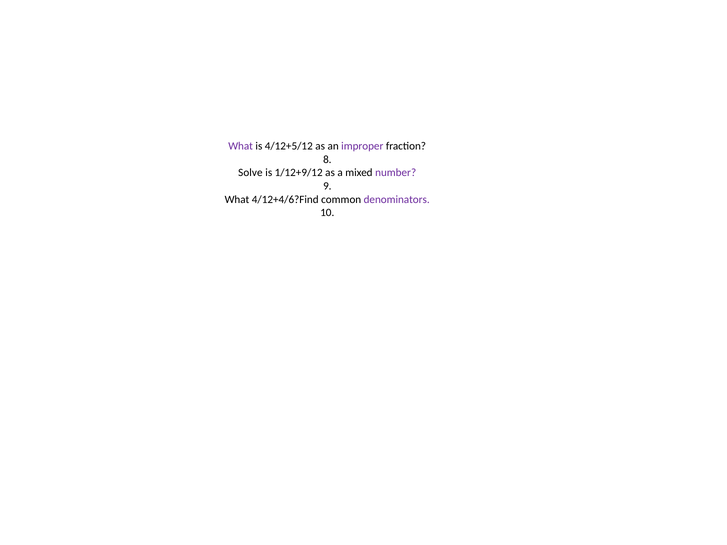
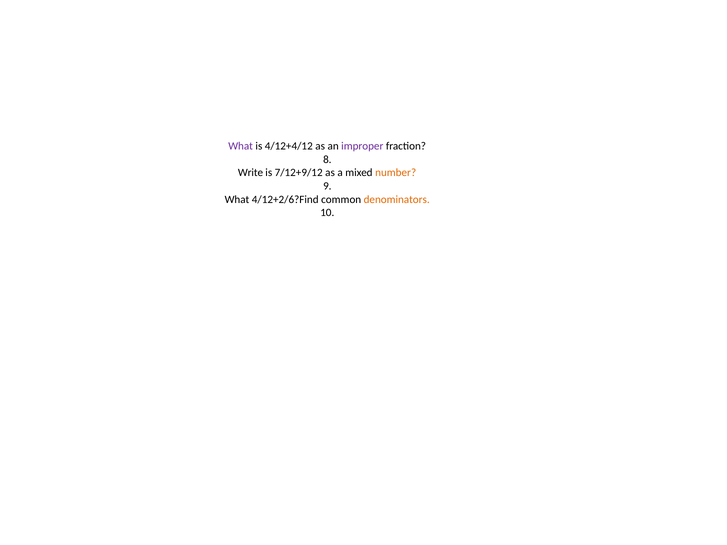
4/12+5/12: 4/12+5/12 -> 4/12+4/12
Solve: Solve -> Write
1/12+9/12: 1/12+9/12 -> 7/12+9/12
number colour: purple -> orange
4/12+4/6?Find: 4/12+4/6?Find -> 4/12+2/6?Find
denominators colour: purple -> orange
